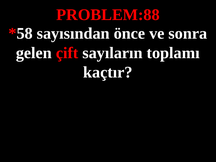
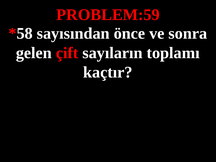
PROBLEM:88: PROBLEM:88 -> PROBLEM:59
